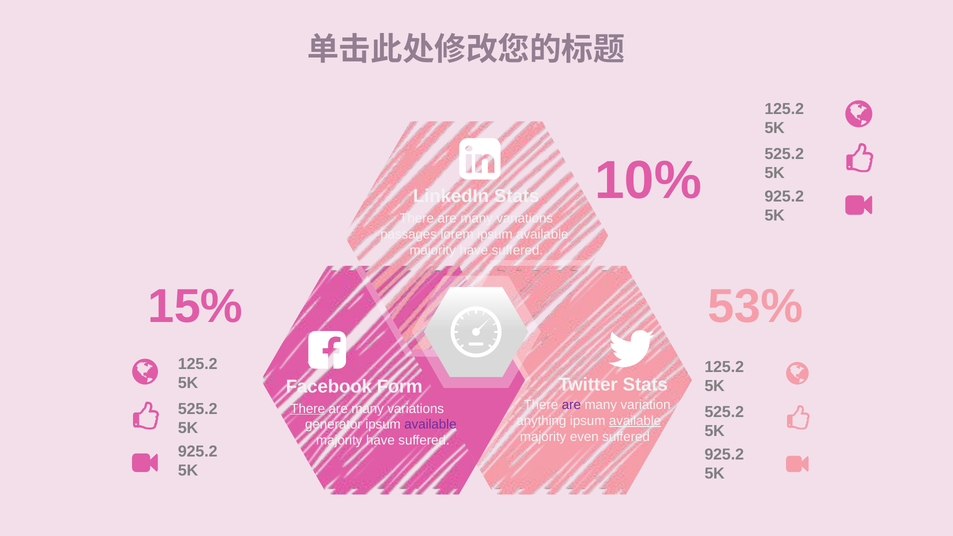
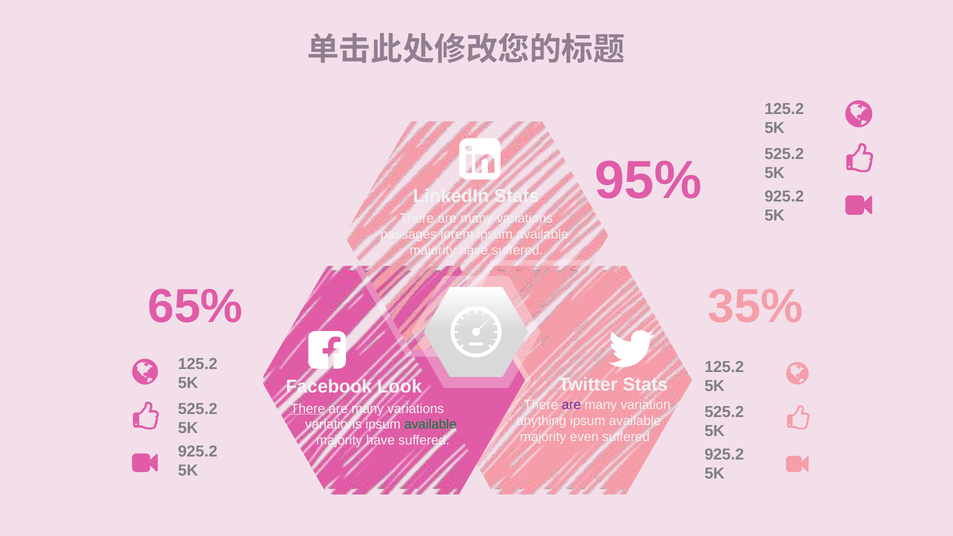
10%: 10% -> 95%
15%: 15% -> 65%
53%: 53% -> 35%
Form: Form -> Look
available at (635, 421) underline: present -> none
generator at (333, 424): generator -> variations
available at (430, 424) colour: purple -> green
